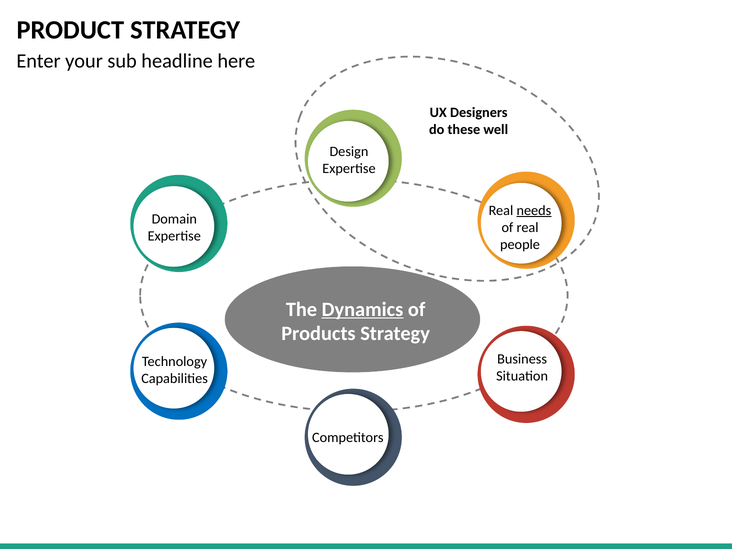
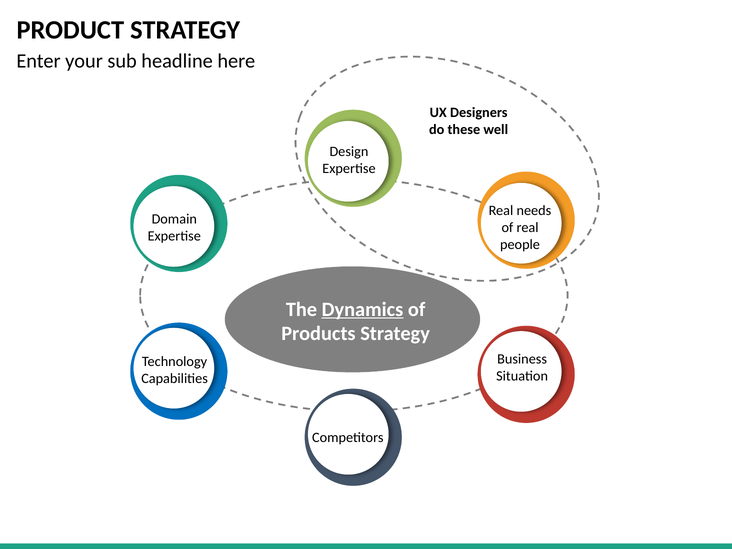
needs underline: present -> none
